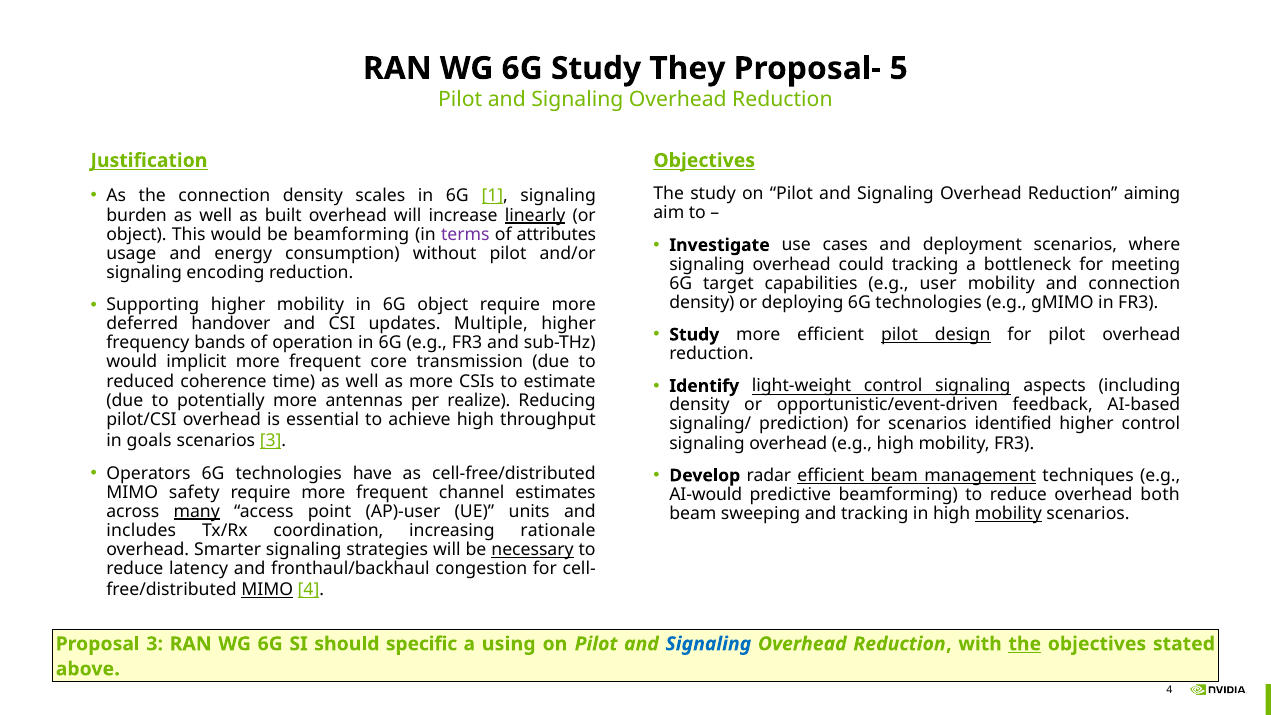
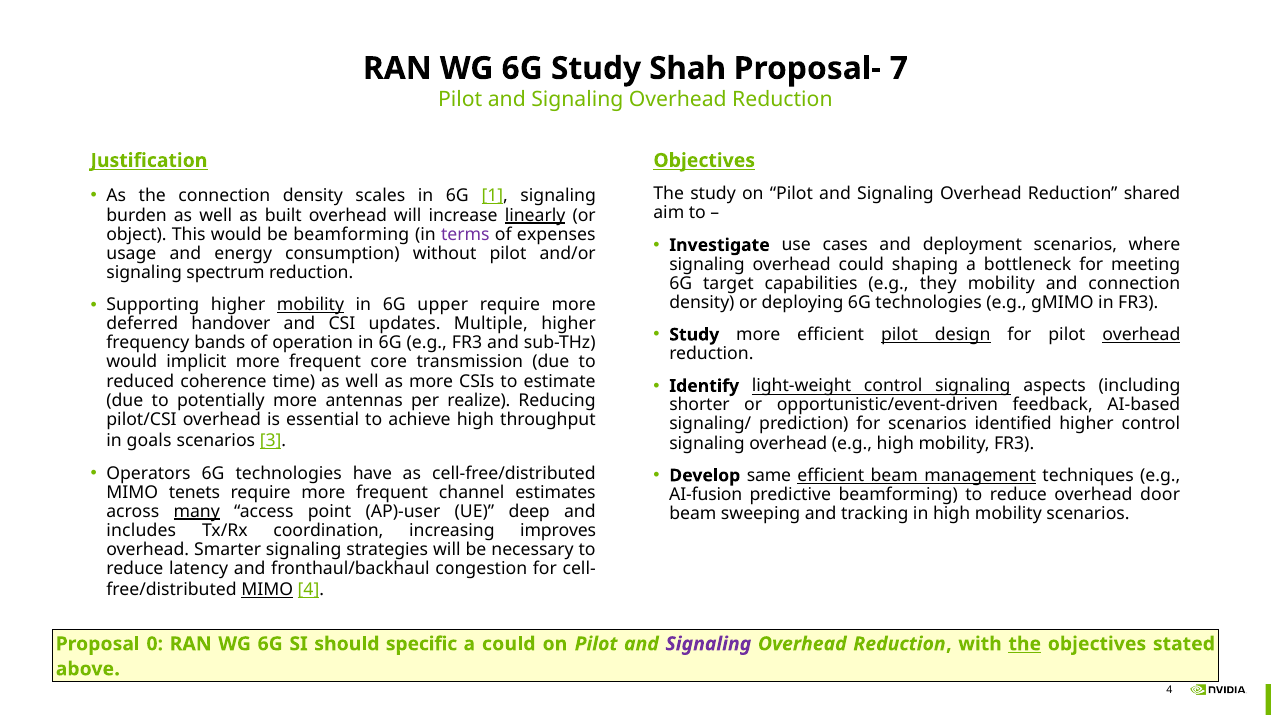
They: They -> Shah
5: 5 -> 7
aiming: aiming -> shared
attributes: attributes -> expenses
could tracking: tracking -> shaping
encoding: encoding -> spectrum
user: user -> they
mobility at (311, 305) underline: none -> present
6G object: object -> upper
overhead at (1141, 335) underline: none -> present
density at (699, 405): density -> shorter
radar: radar -> same
safety: safety -> tenets
AI-would: AI-would -> AI-fusion
both: both -> door
units: units -> deep
mobility at (1008, 514) underline: present -> none
rationale: rationale -> improves
necessary underline: present -> none
Proposal 3: 3 -> 0
a using: using -> could
Signaling at (708, 644) colour: blue -> purple
